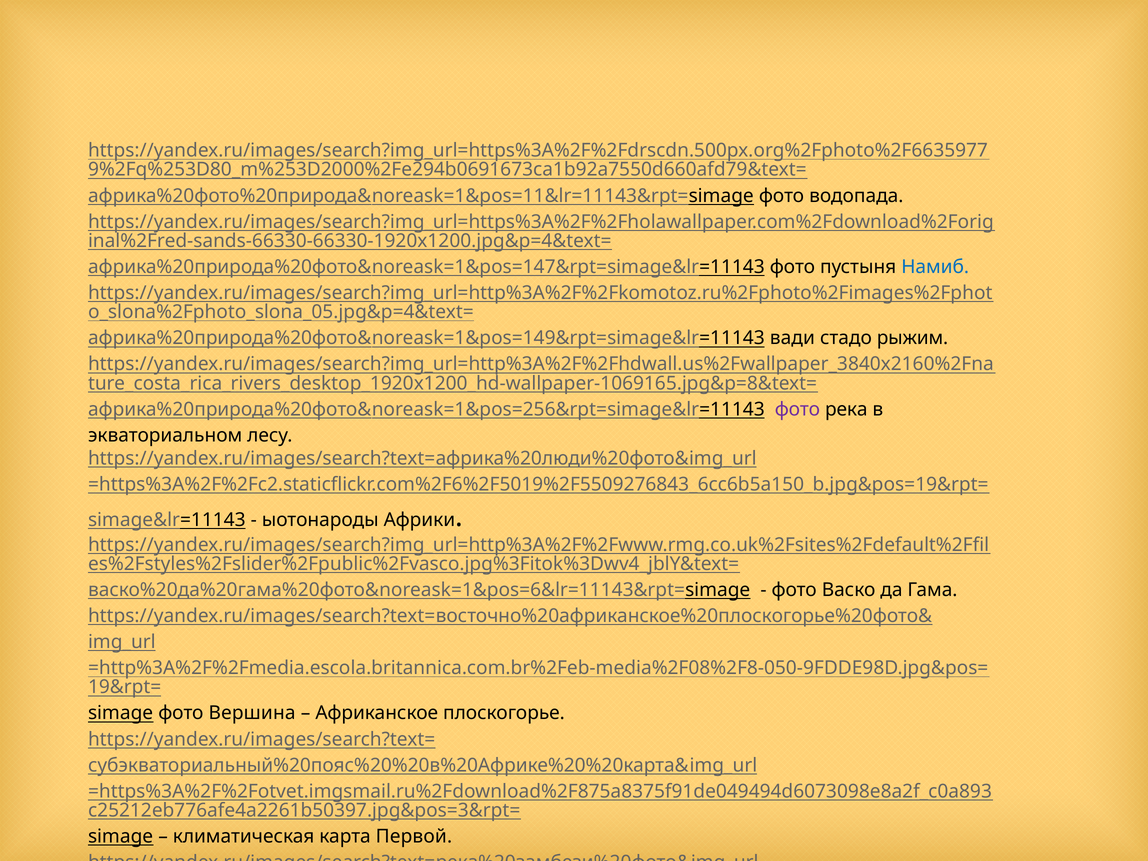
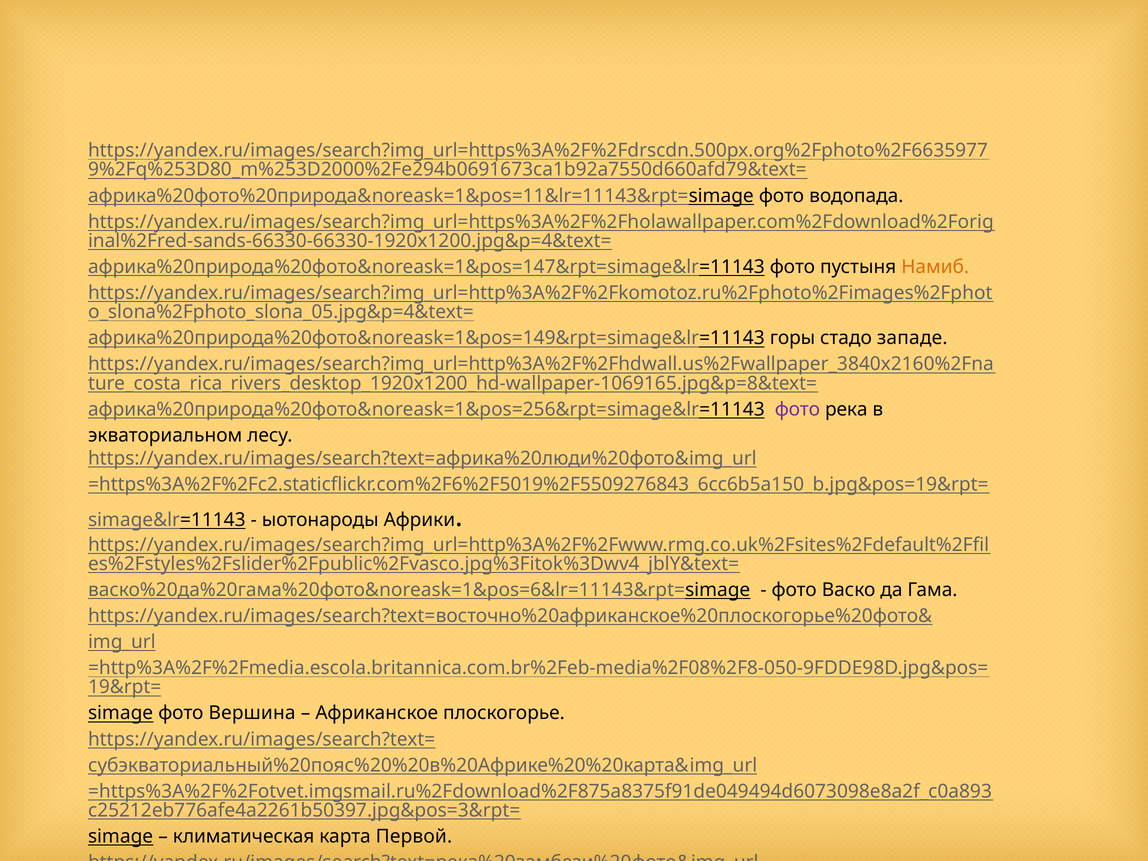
Намиб colour: blue -> orange
вади: вади -> горы
рыжим: рыжим -> западе
